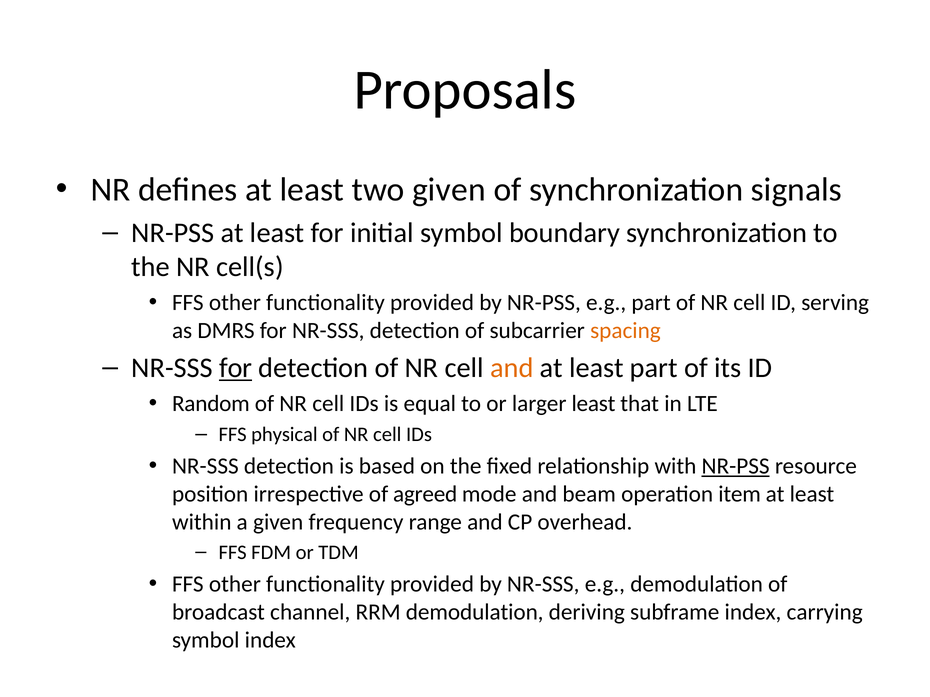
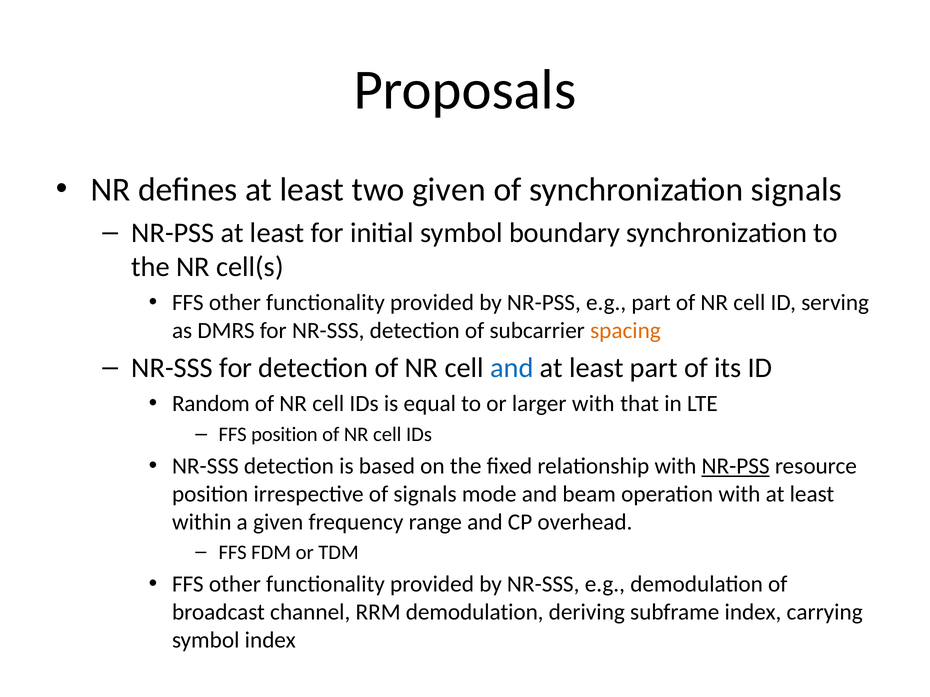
for at (236, 368) underline: present -> none
and at (512, 368) colour: orange -> blue
larger least: least -> with
FFS physical: physical -> position
of agreed: agreed -> signals
operation item: item -> with
